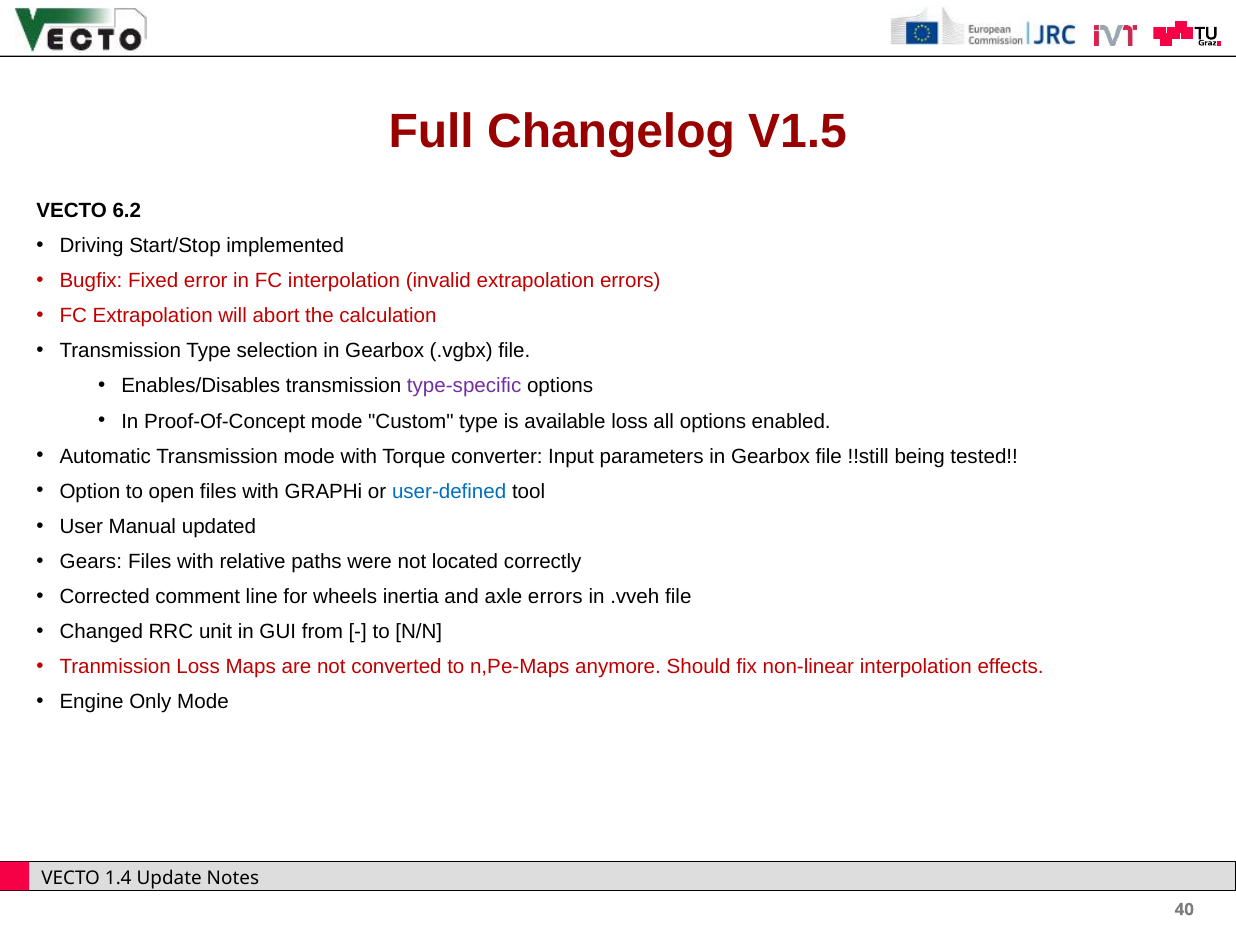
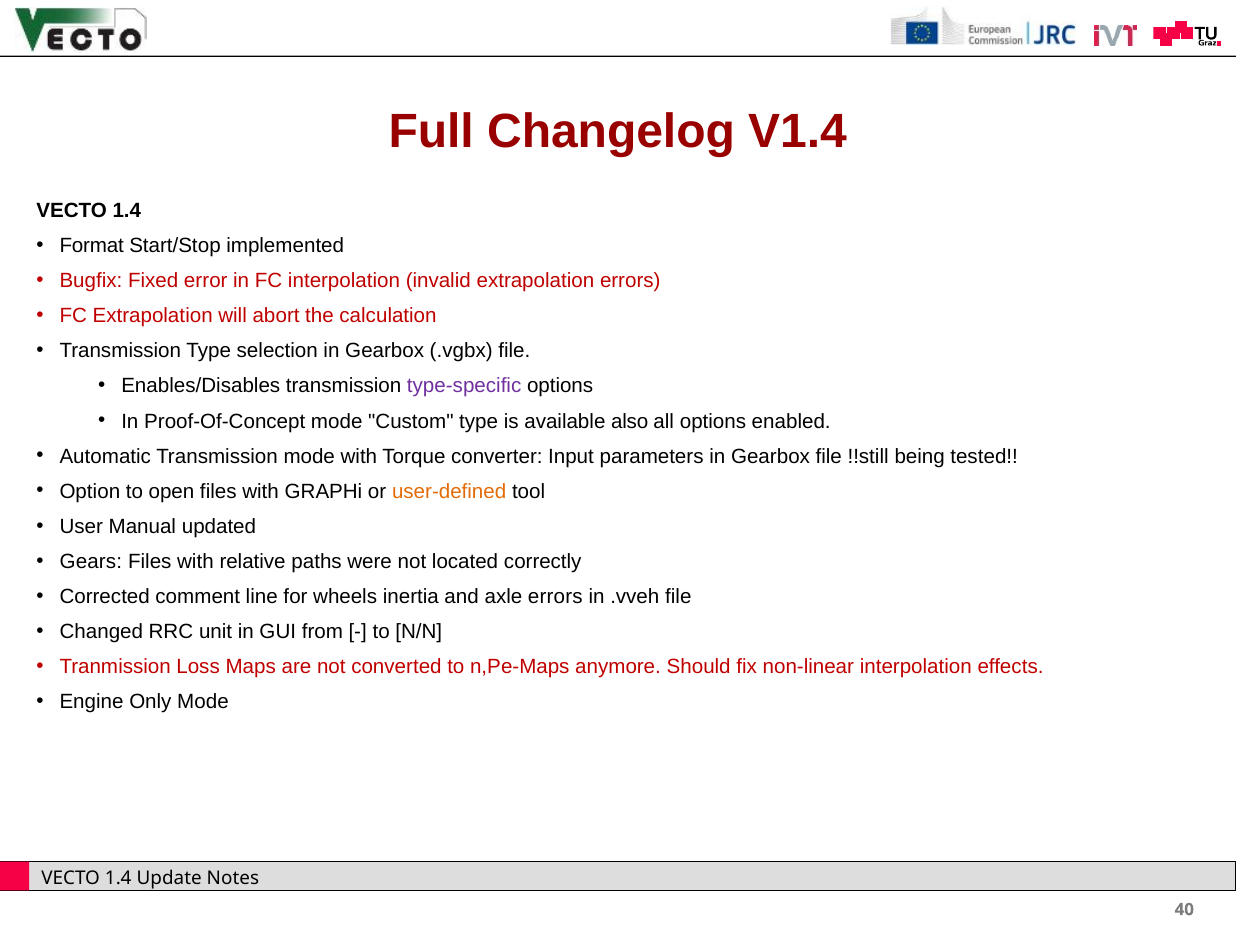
V1.5: V1.5 -> V1.4
6.2 at (127, 211): 6.2 -> 1.4
Driving: Driving -> Format
available loss: loss -> also
user-defined colour: blue -> orange
